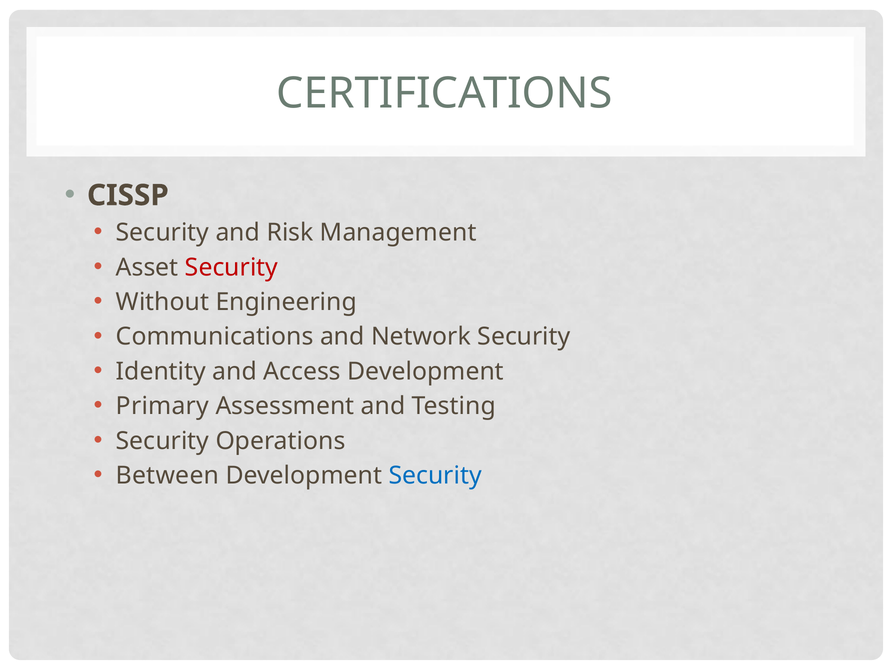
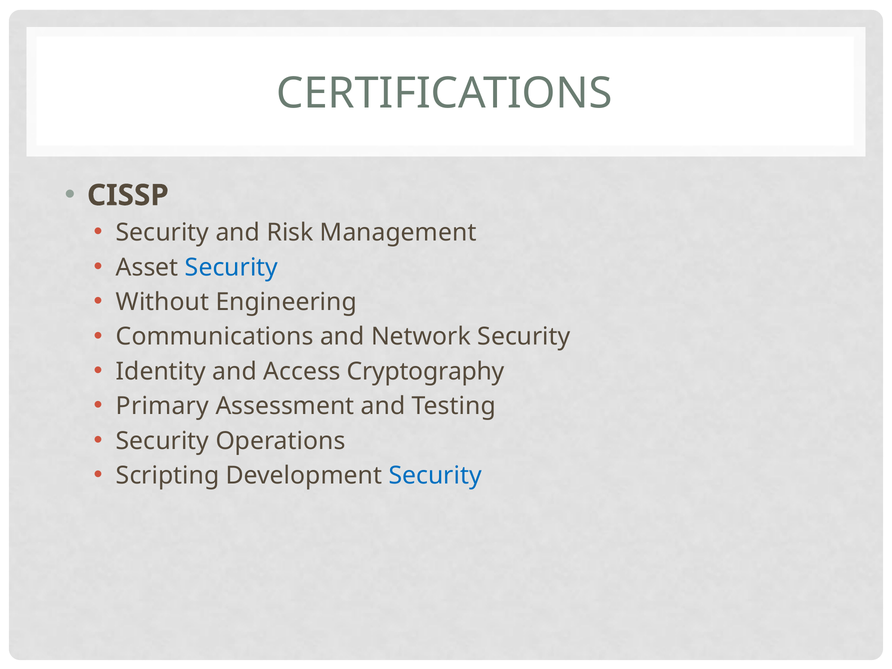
Security at (232, 267) colour: red -> blue
Access Development: Development -> Cryptography
Between: Between -> Scripting
